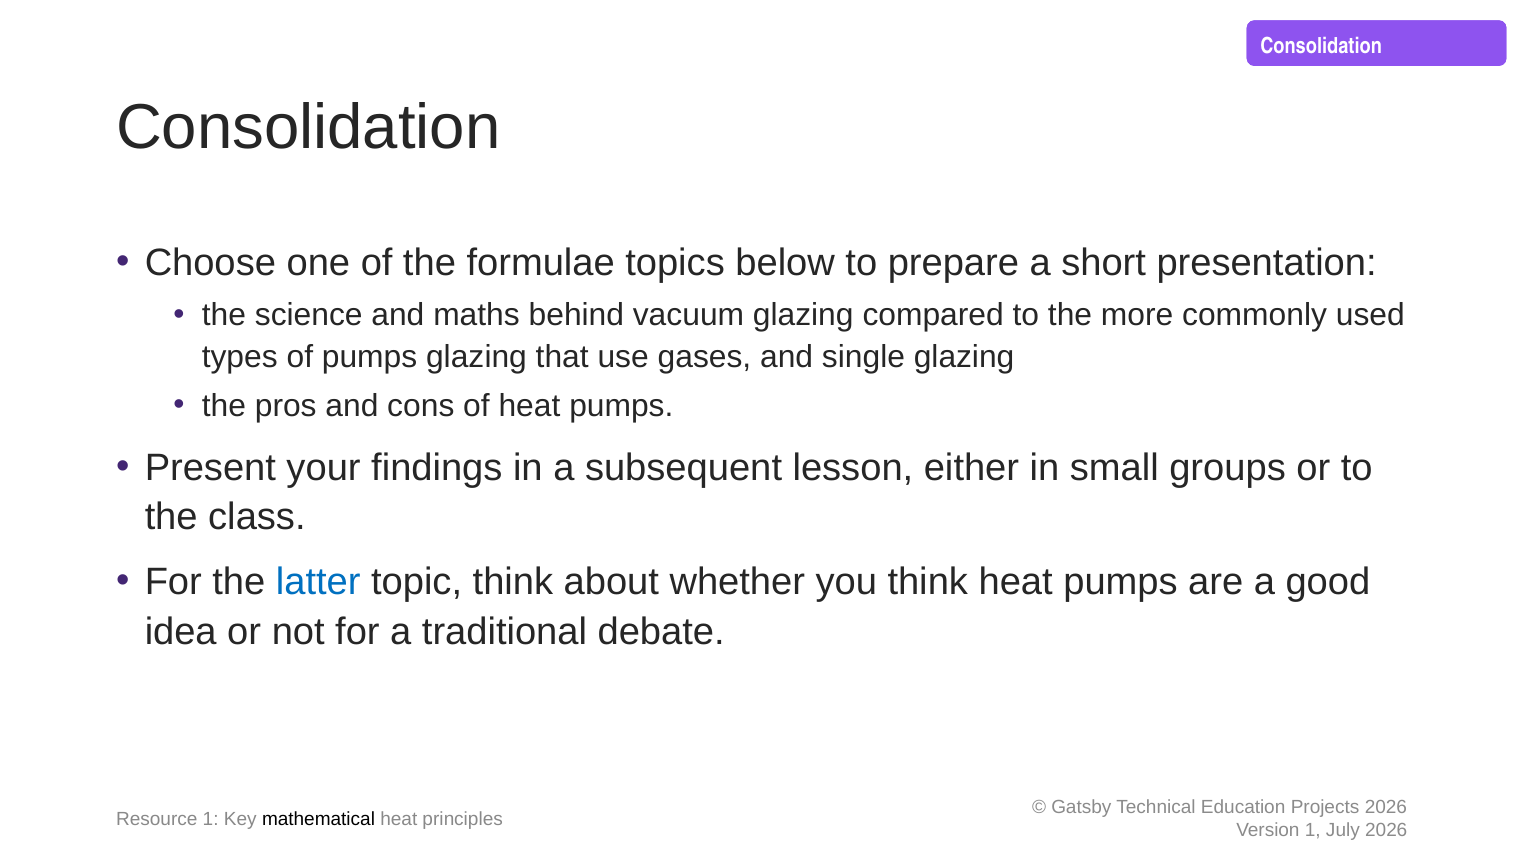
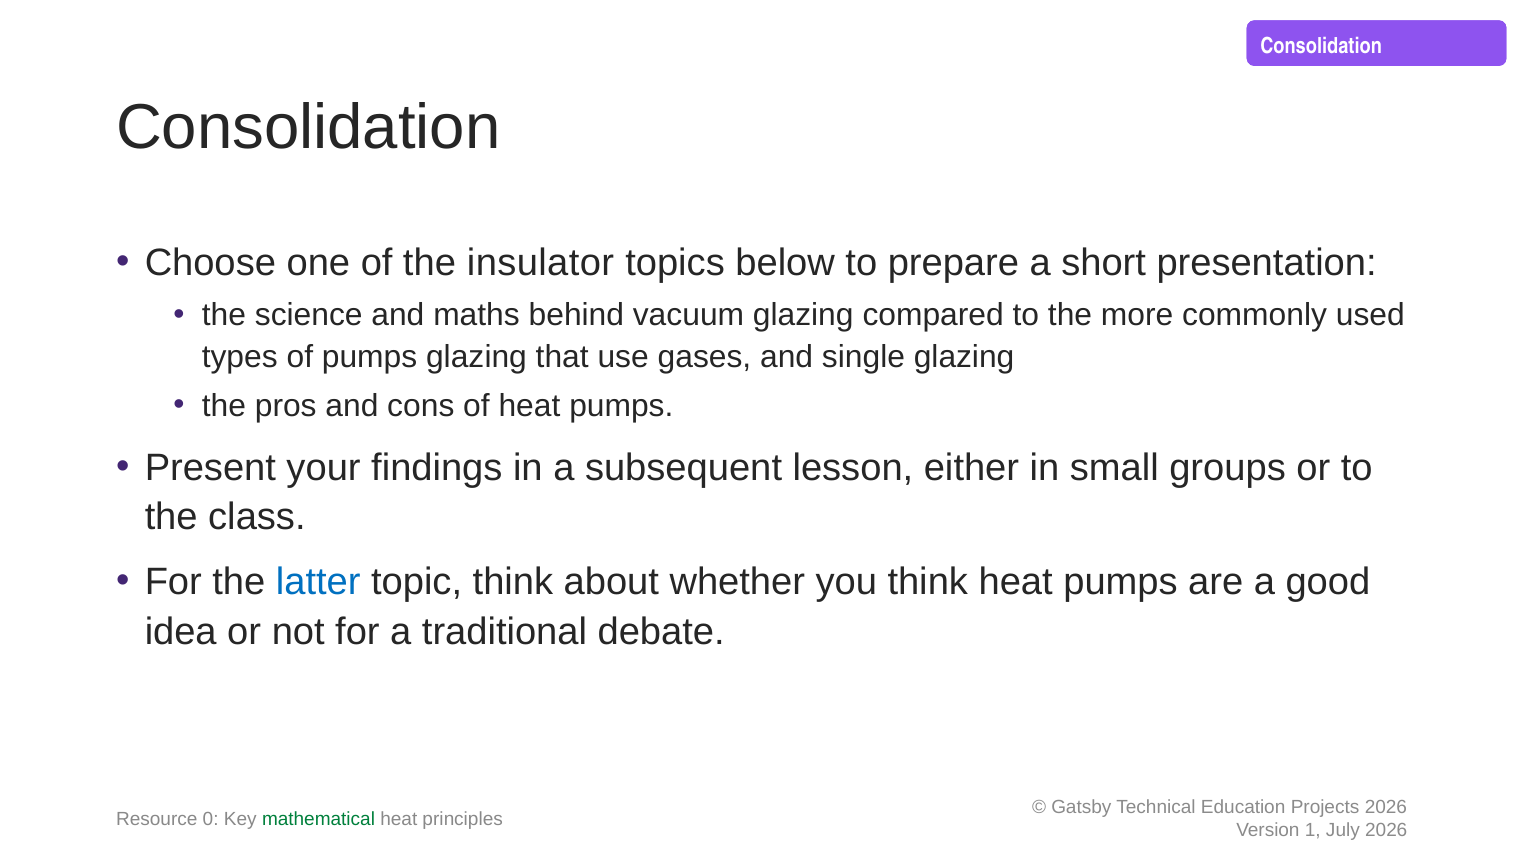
formulae: formulae -> insulator
Resource 1: 1 -> 0
mathematical colour: black -> green
